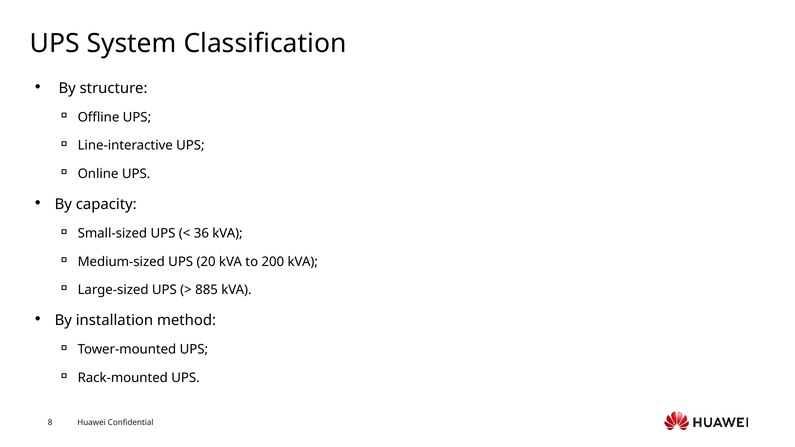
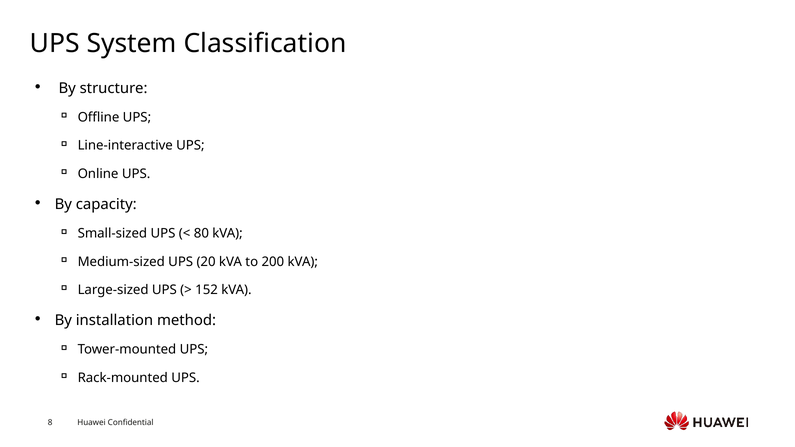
36: 36 -> 80
885: 885 -> 152
